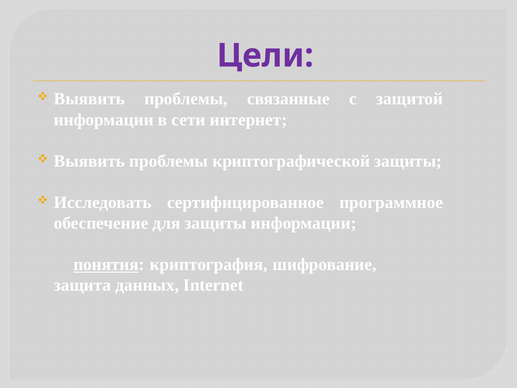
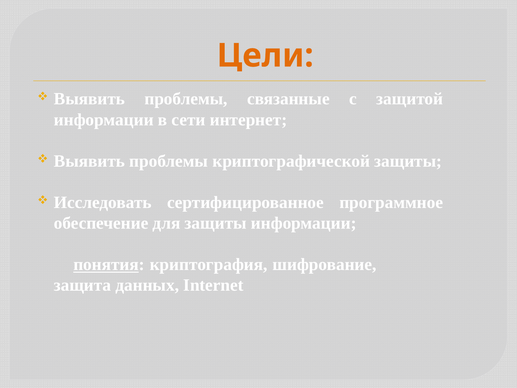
Цели colour: purple -> orange
